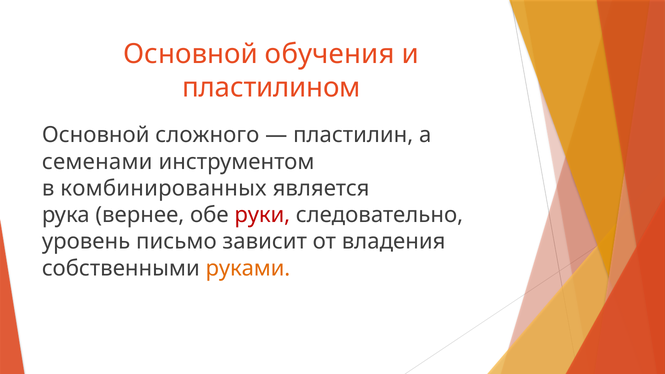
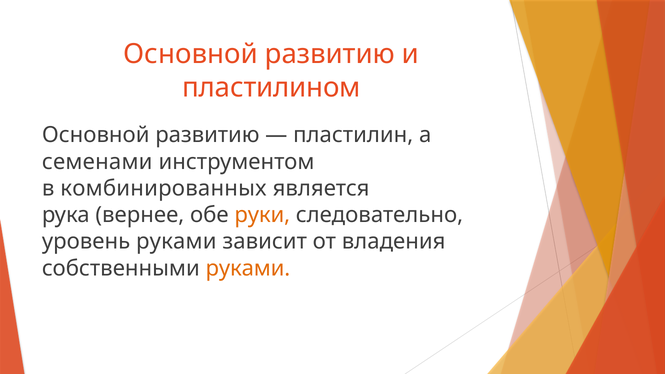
обучения at (330, 54): обучения -> развитию
сложного at (207, 135): сложного -> развитию
руки colour: red -> orange
уровень письмо: письмо -> руками
